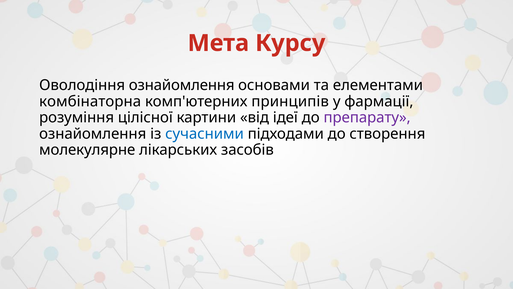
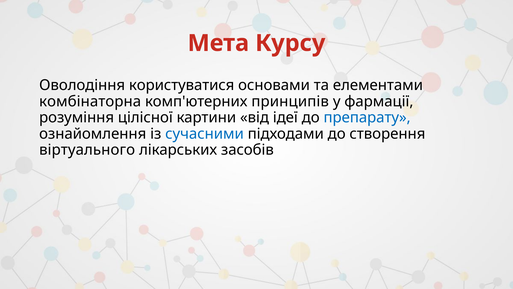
Оволодіння ознайомлення: ознайомлення -> користуватися
препарату colour: purple -> blue
молекулярне: молекулярне -> віртуального
